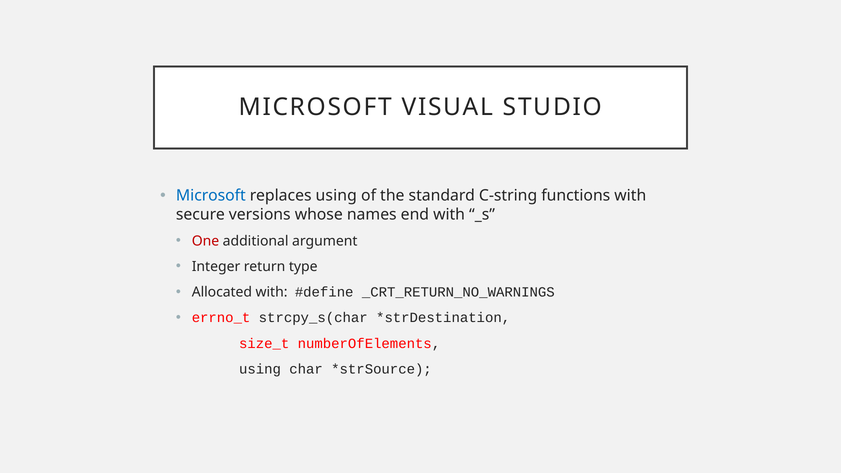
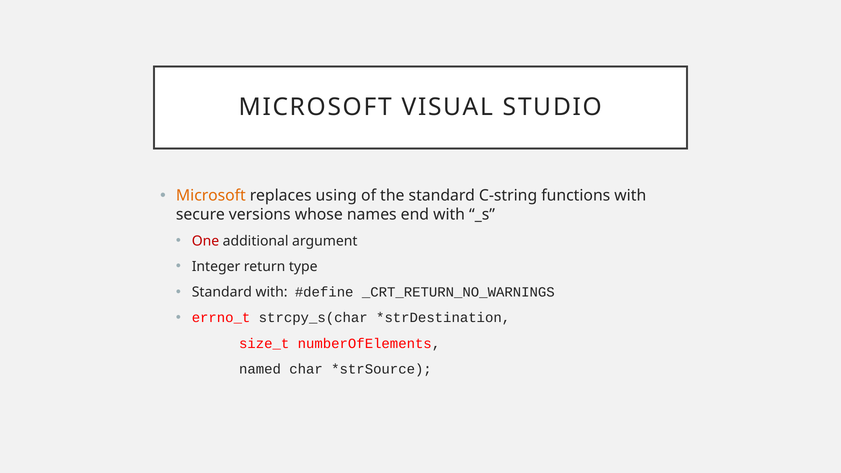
Microsoft at (211, 196) colour: blue -> orange
Allocated at (222, 292): Allocated -> Standard
using at (260, 369): using -> named
